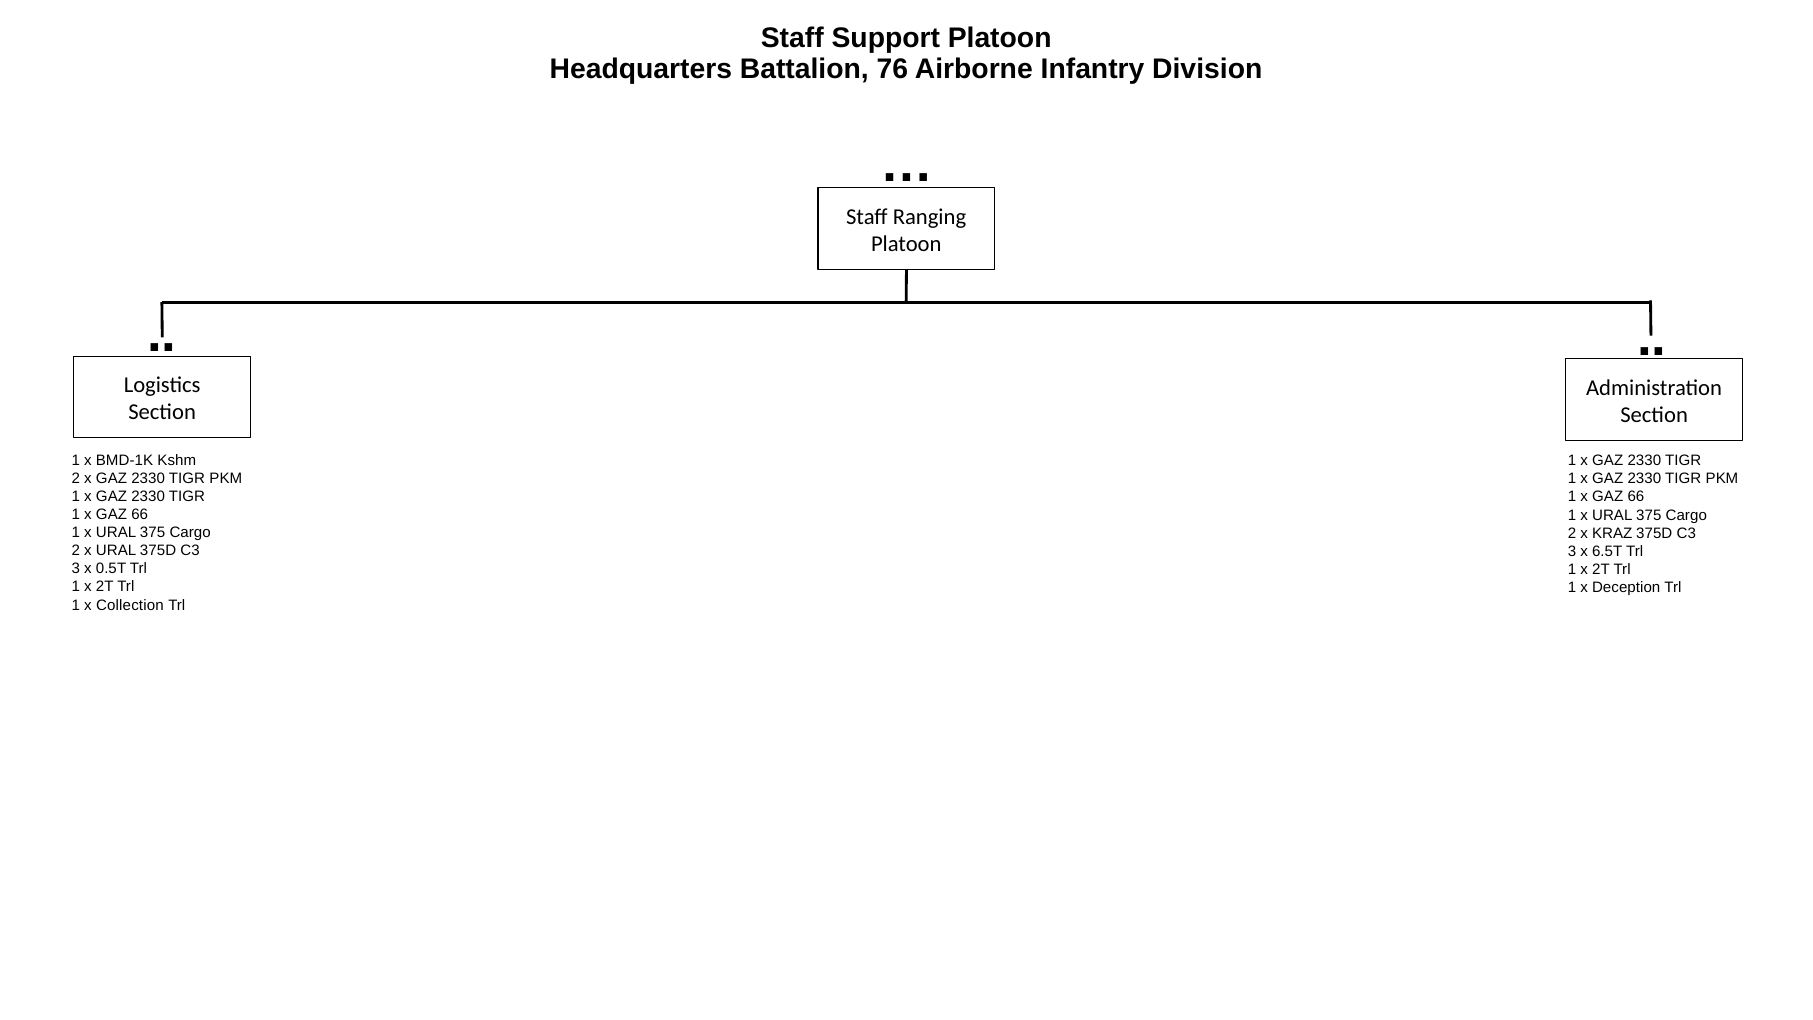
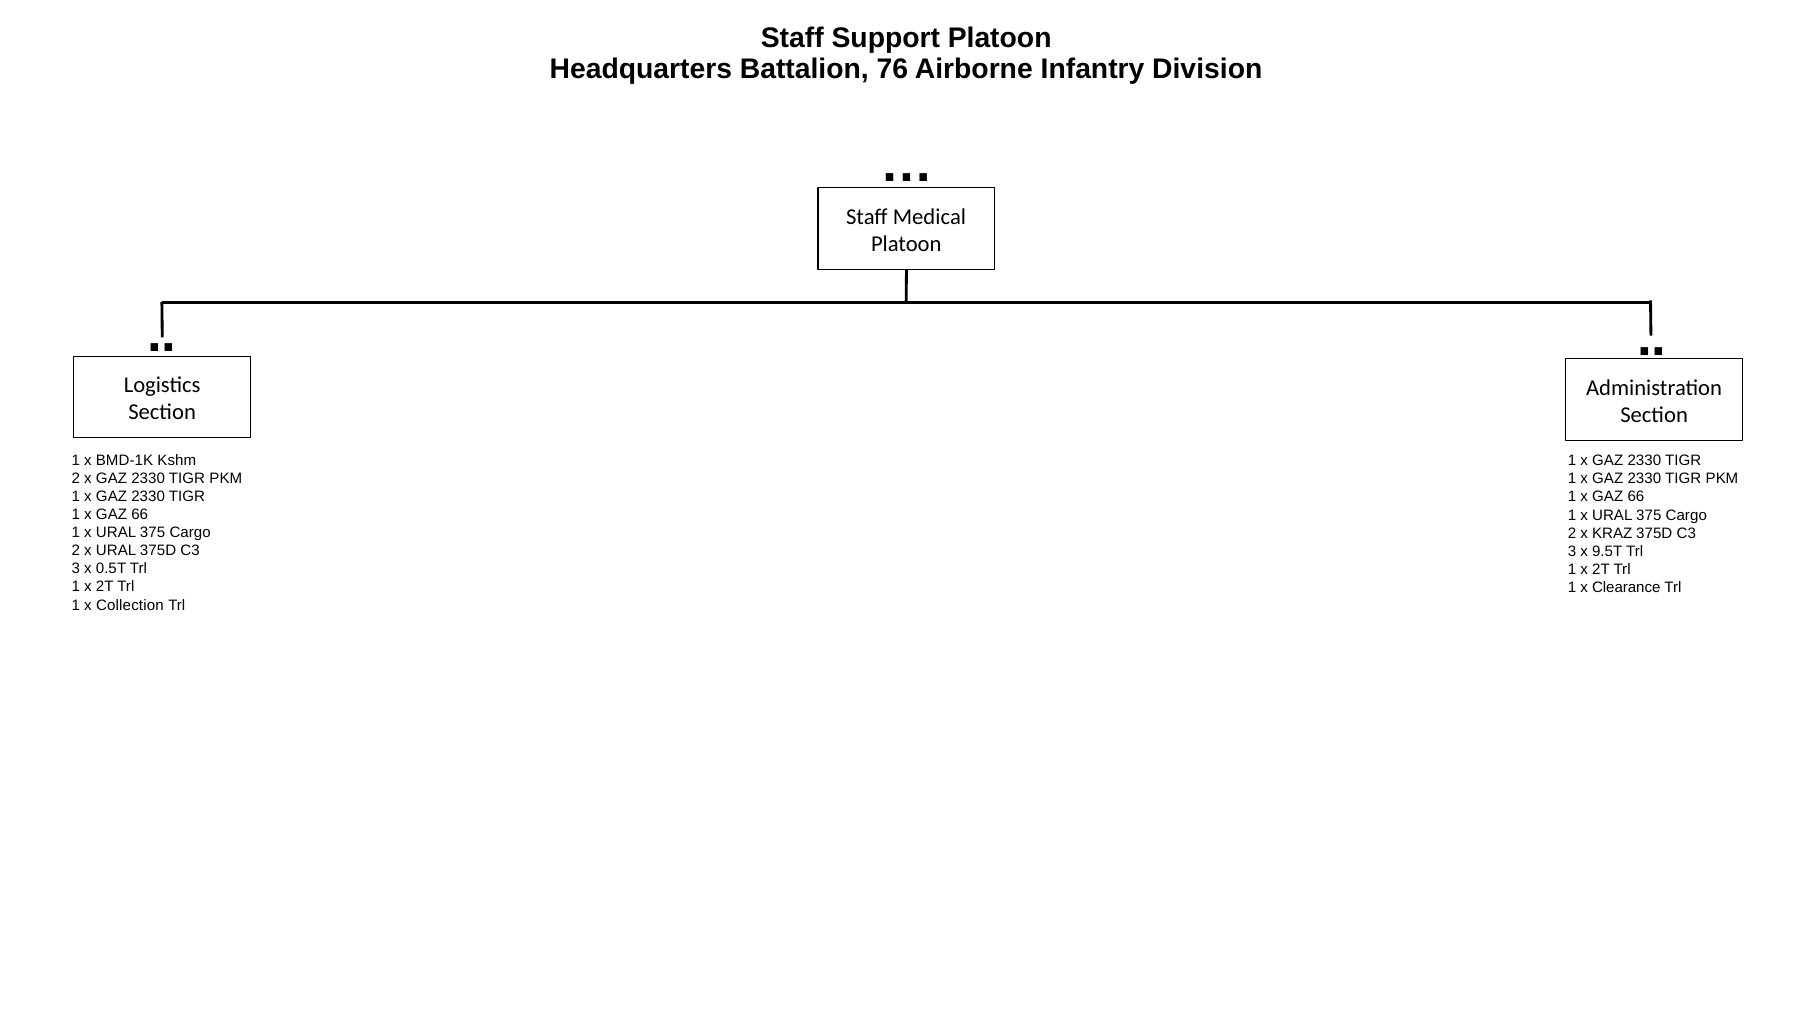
Ranging: Ranging -> Medical
6.5T: 6.5T -> 9.5T
Deception: Deception -> Clearance
